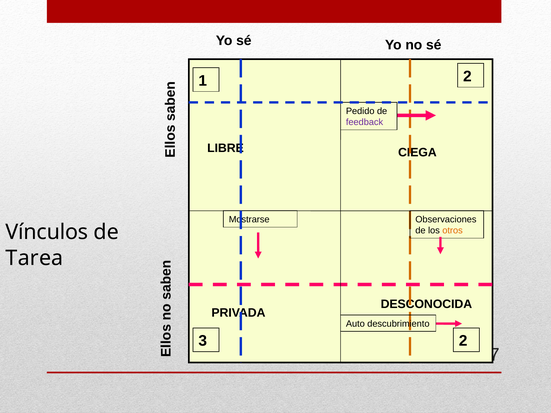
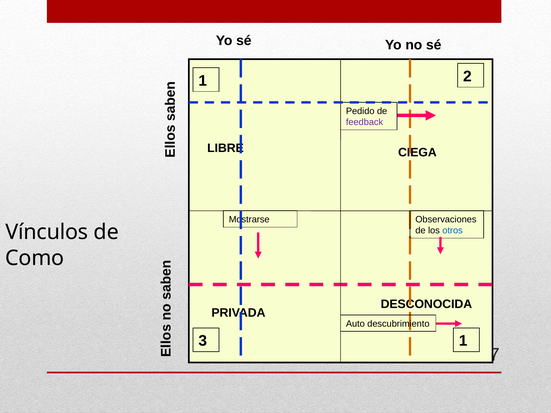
otros colour: orange -> blue
Tarea: Tarea -> Como
3 2: 2 -> 1
